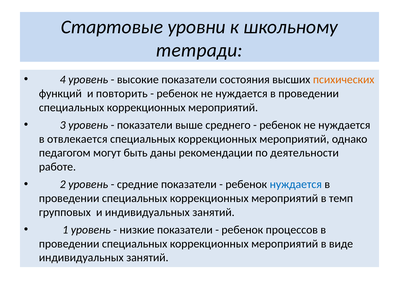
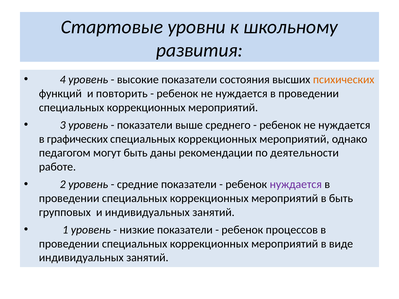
тетради: тетради -> развития
отвлекается: отвлекается -> графических
нуждается at (296, 184) colour: blue -> purple
в темп: темп -> быть
